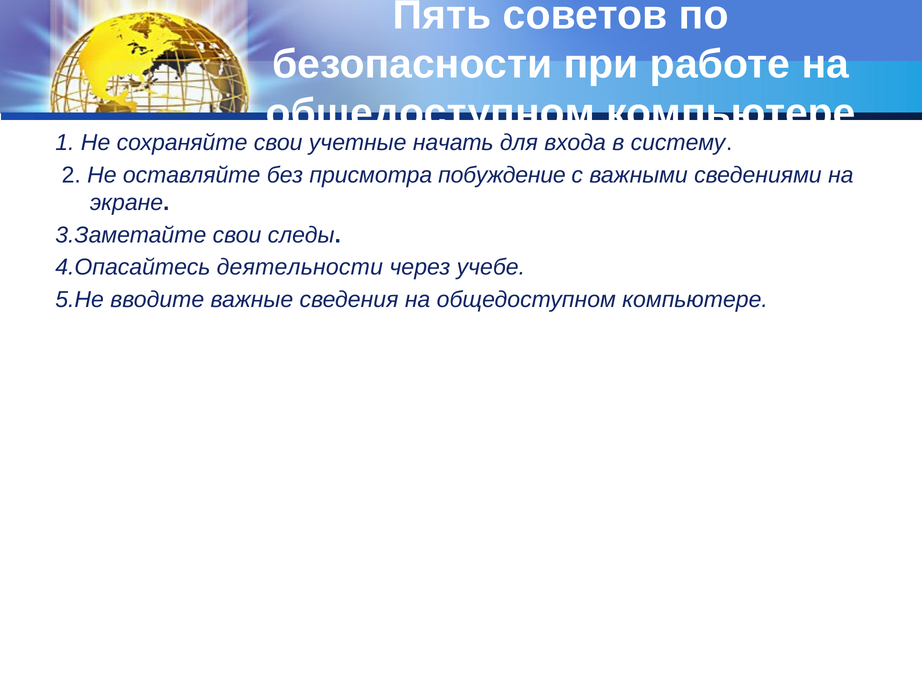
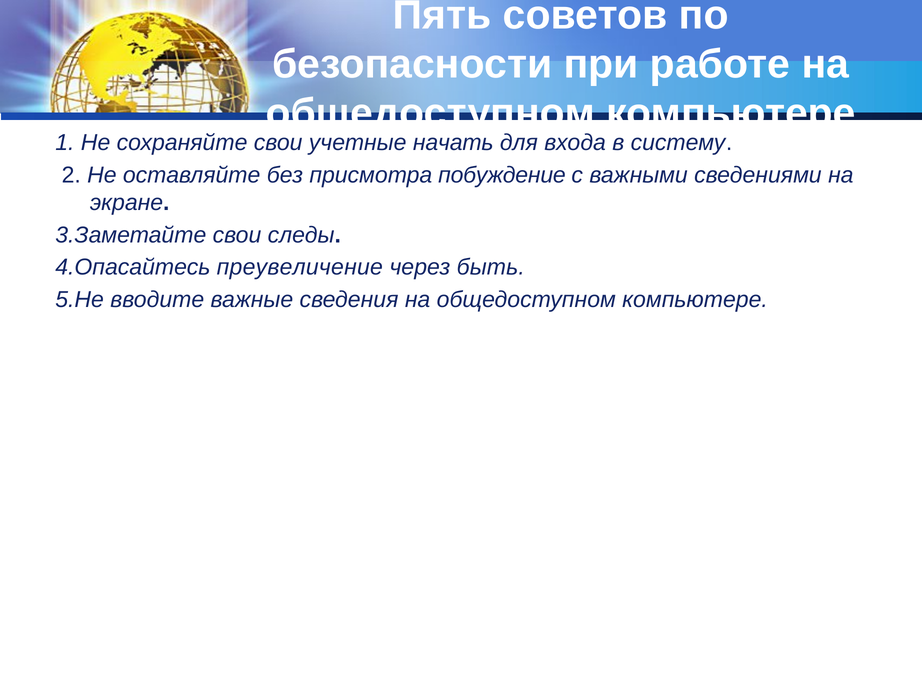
деятельности: деятельности -> преувеличение
учебе: учебе -> быть
